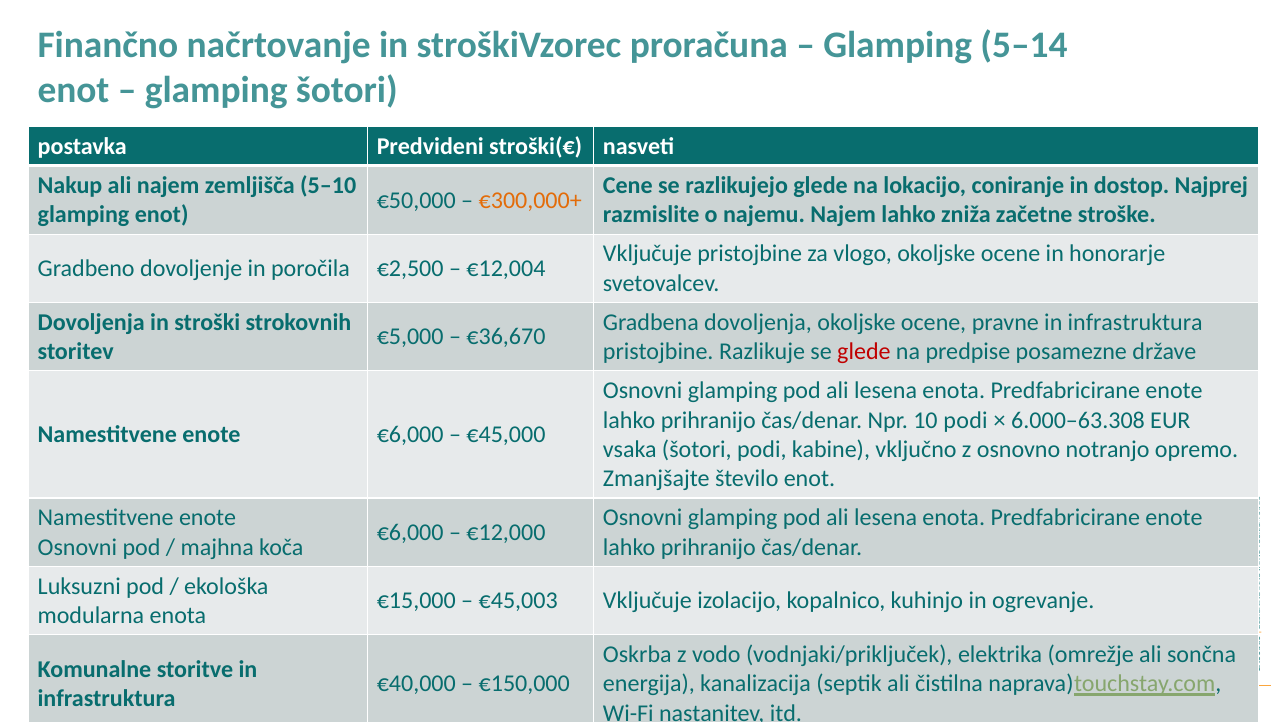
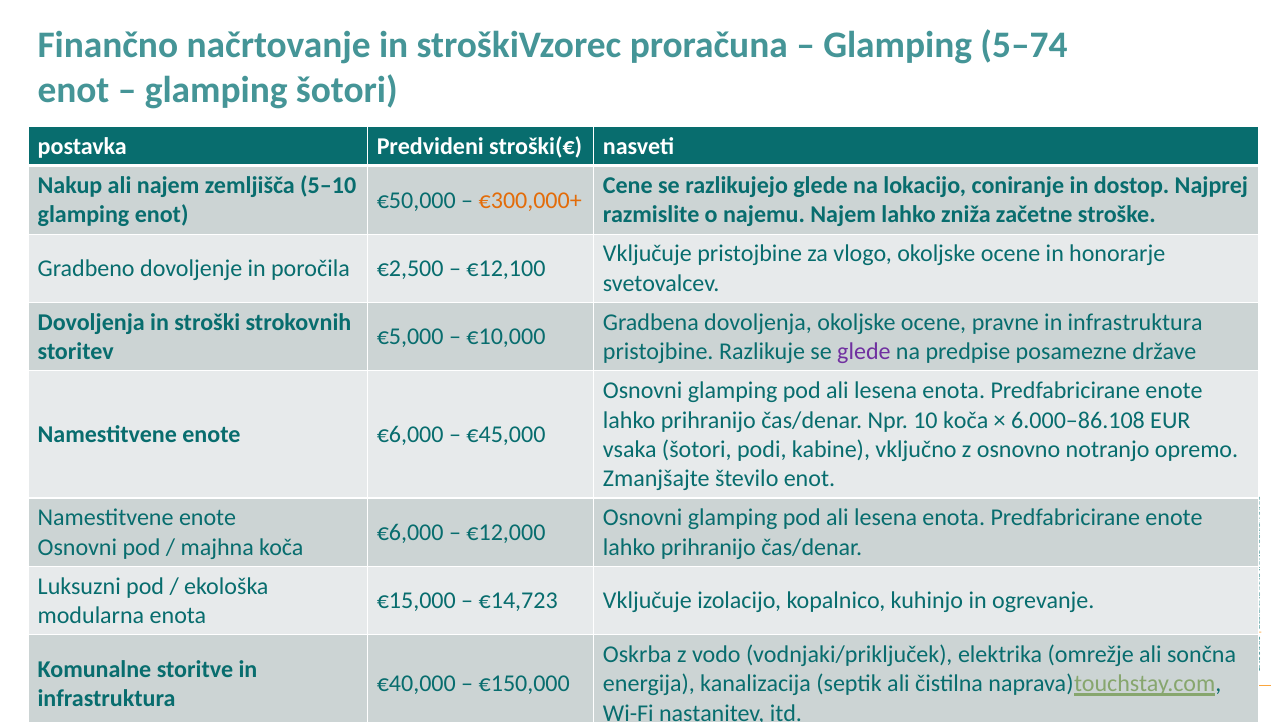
5–14: 5–14 -> 5–74
€12,004: €12,004 -> €12,100
€36,670: €36,670 -> €10,000
glede at (864, 351) colour: red -> purple
10 podi: podi -> koča
6.000–63.308: 6.000–63.308 -> 6.000–86.108
€45,003: €45,003 -> €14,723
